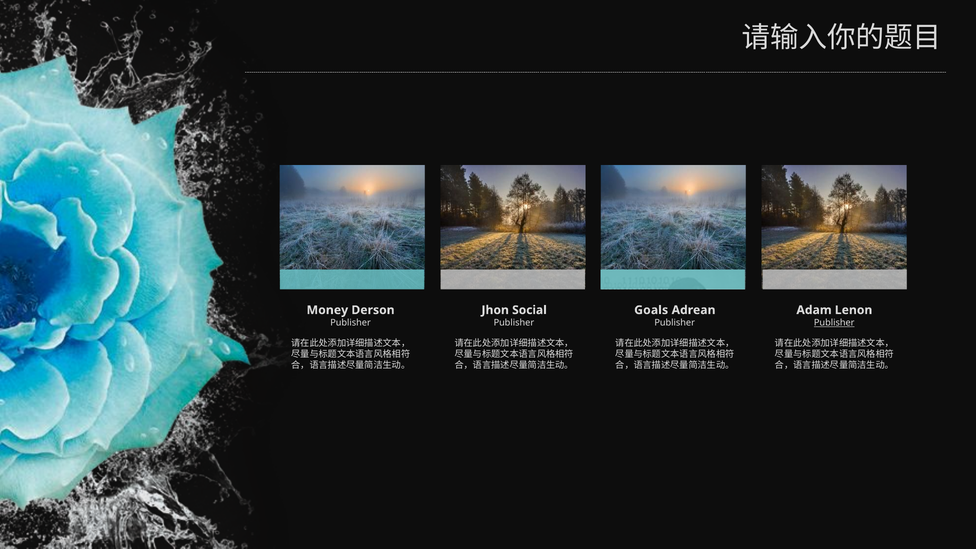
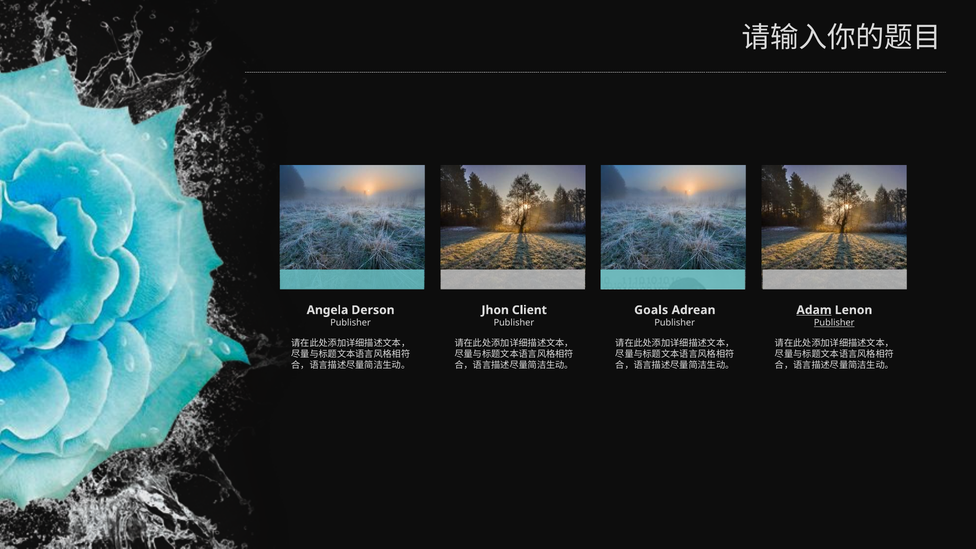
Money: Money -> Angela
Social: Social -> Client
Adam underline: none -> present
